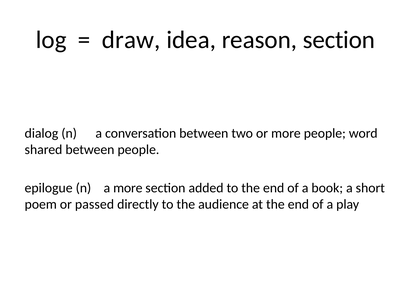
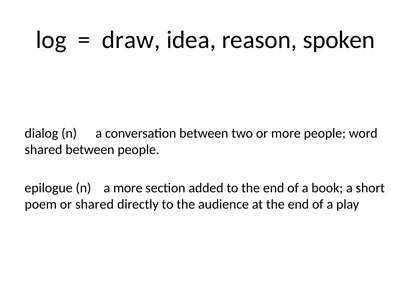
reason section: section -> spoken
or passed: passed -> shared
